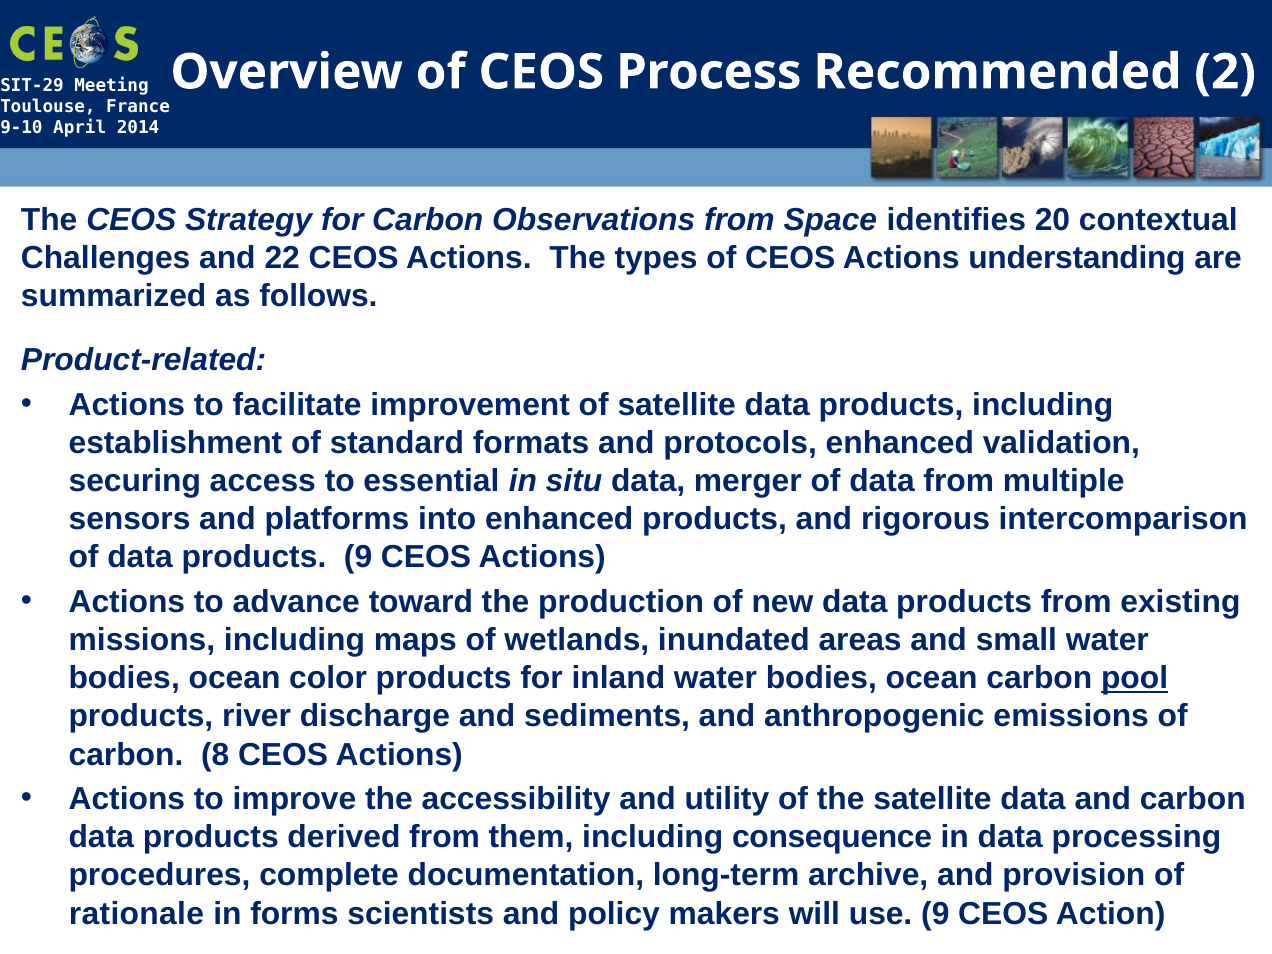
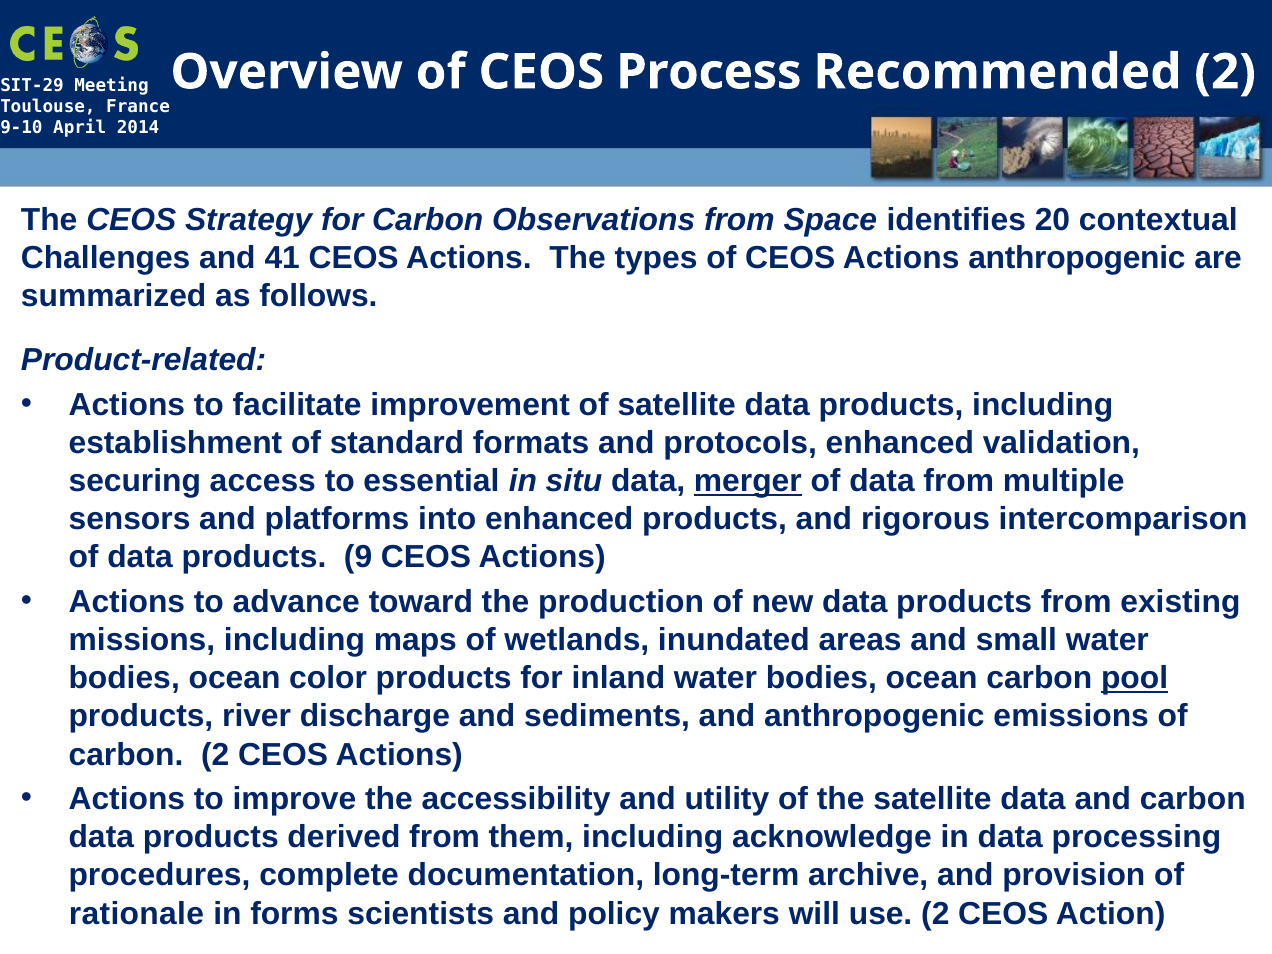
22: 22 -> 41
Actions understanding: understanding -> anthropogenic
merger underline: none -> present
carbon 8: 8 -> 2
consequence: consequence -> acknowledge
use 9: 9 -> 2
